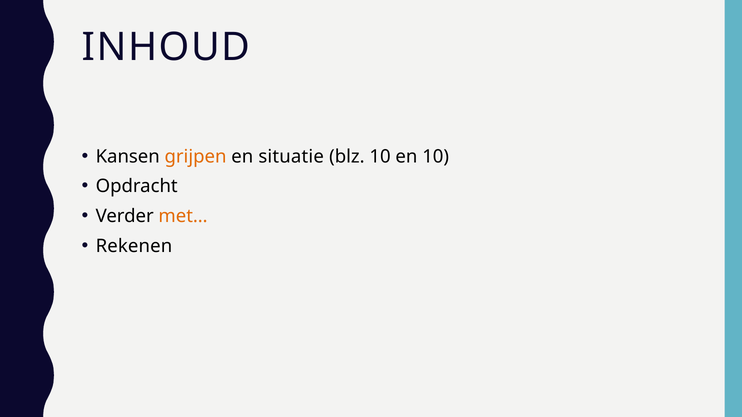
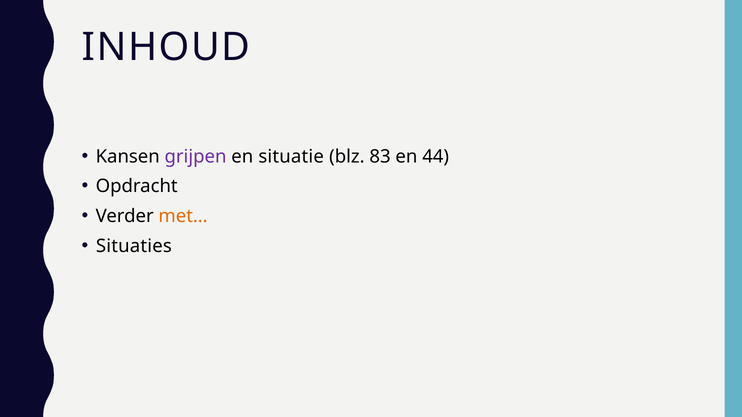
grijpen colour: orange -> purple
blz 10: 10 -> 83
en 10: 10 -> 44
Rekenen: Rekenen -> Situaties
